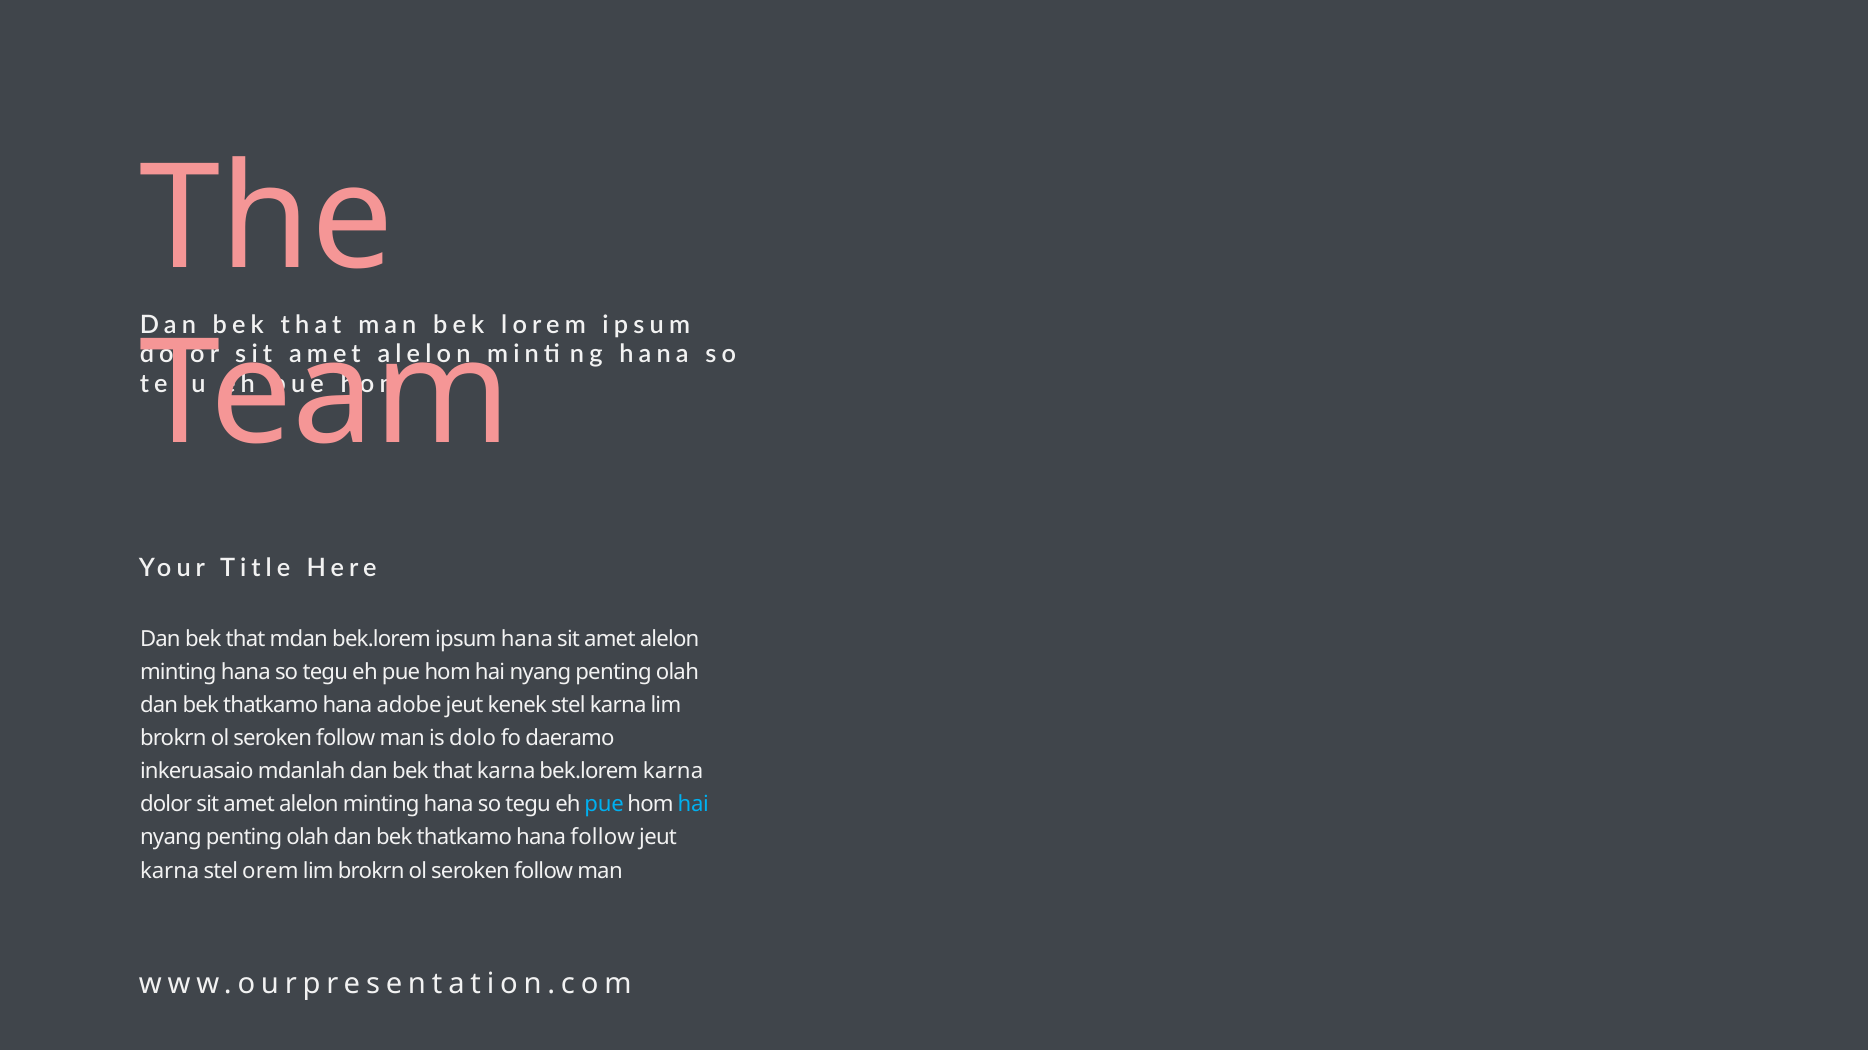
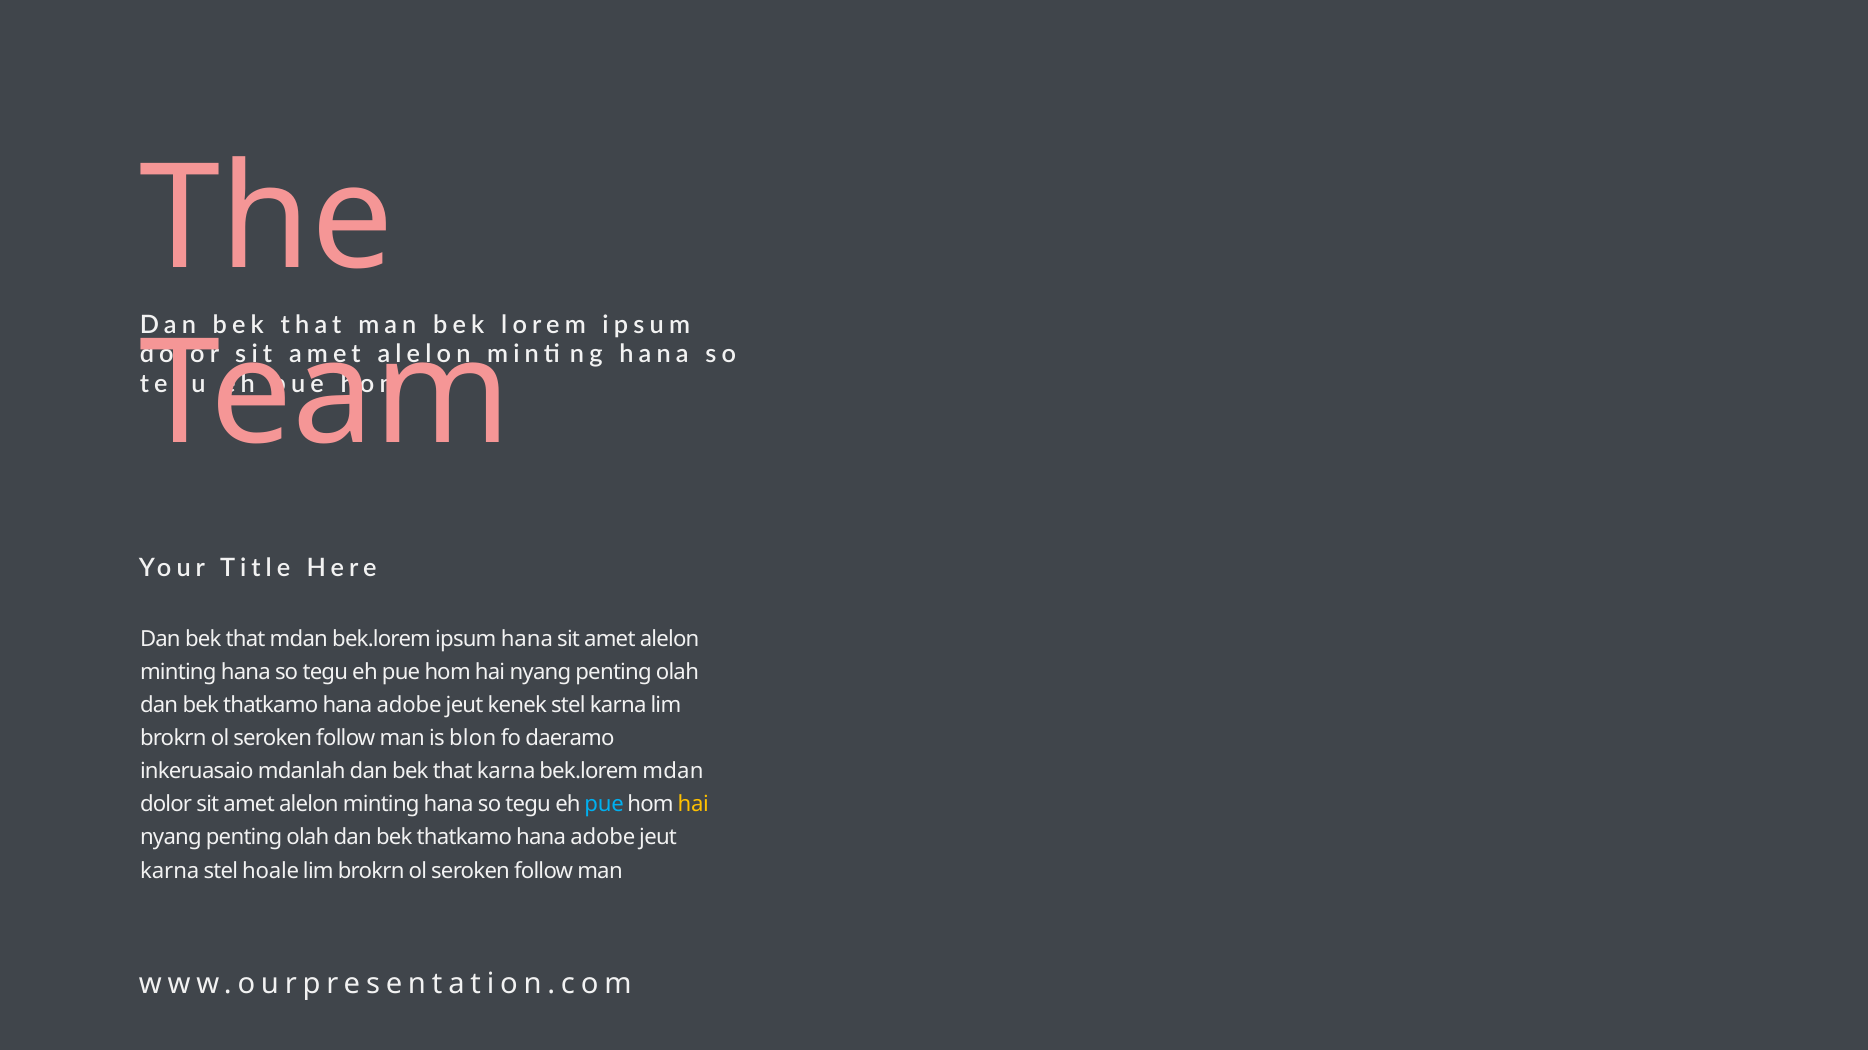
dolo: dolo -> blon
bek.lorem karna: karna -> mdan
hai at (693, 805) colour: light blue -> yellow
follow at (603, 838): follow -> adobe
orem: orem -> hoale
